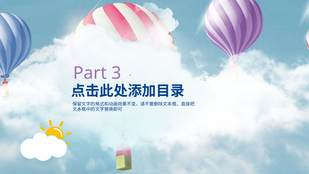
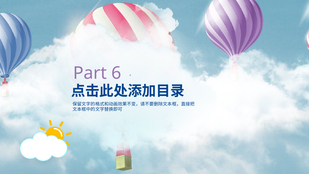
3: 3 -> 6
